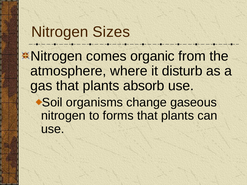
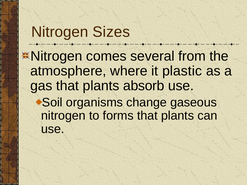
organic: organic -> several
disturb: disturb -> plastic
